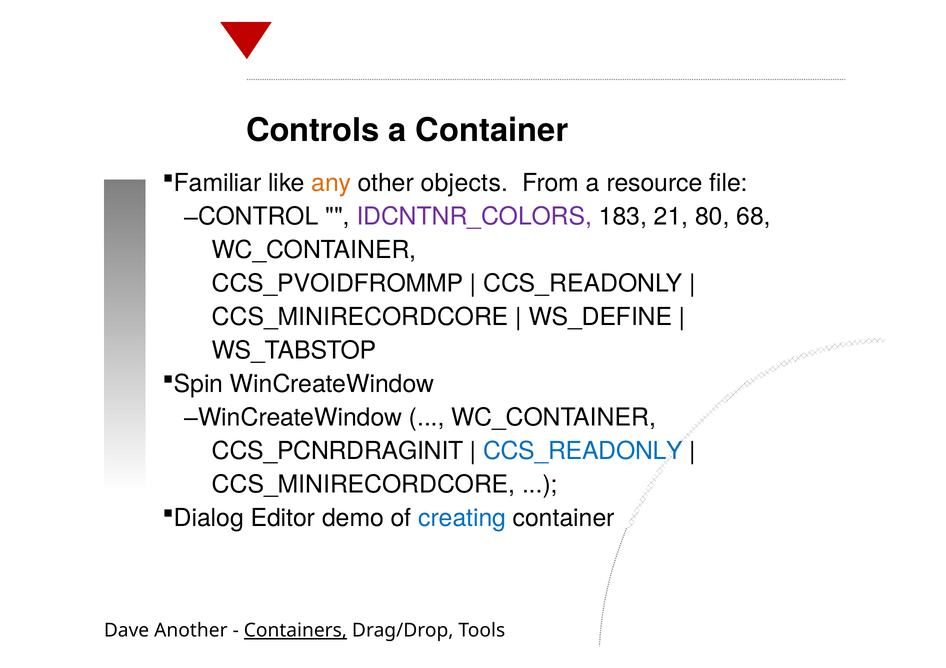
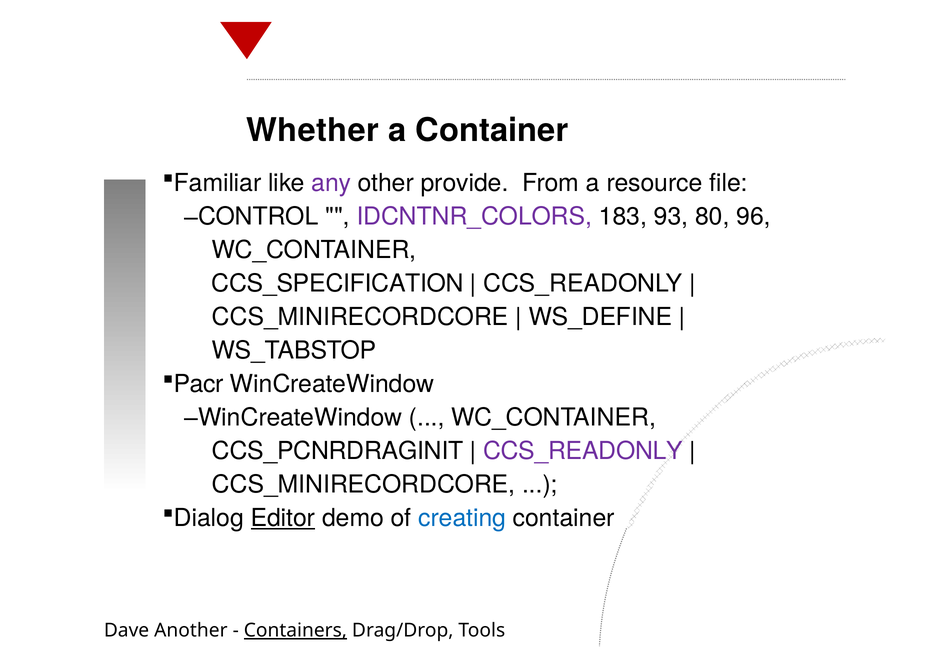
Controls: Controls -> Whether
any colour: orange -> purple
objects: objects -> provide
21: 21 -> 93
68: 68 -> 96
CCS_PVOIDFROMMP: CCS_PVOIDFROMMP -> CCS_SPECIFICATION
Spin: Spin -> Pacr
CCS_READONLY at (583, 451) colour: blue -> purple
Editor underline: none -> present
